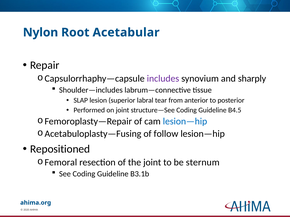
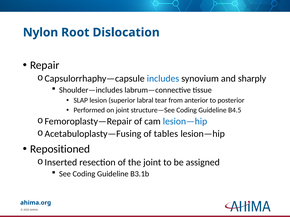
Acetabular: Acetabular -> Dislocation
includes colour: purple -> blue
follow: follow -> tables
Femoral: Femoral -> Inserted
sternum: sternum -> assigned
